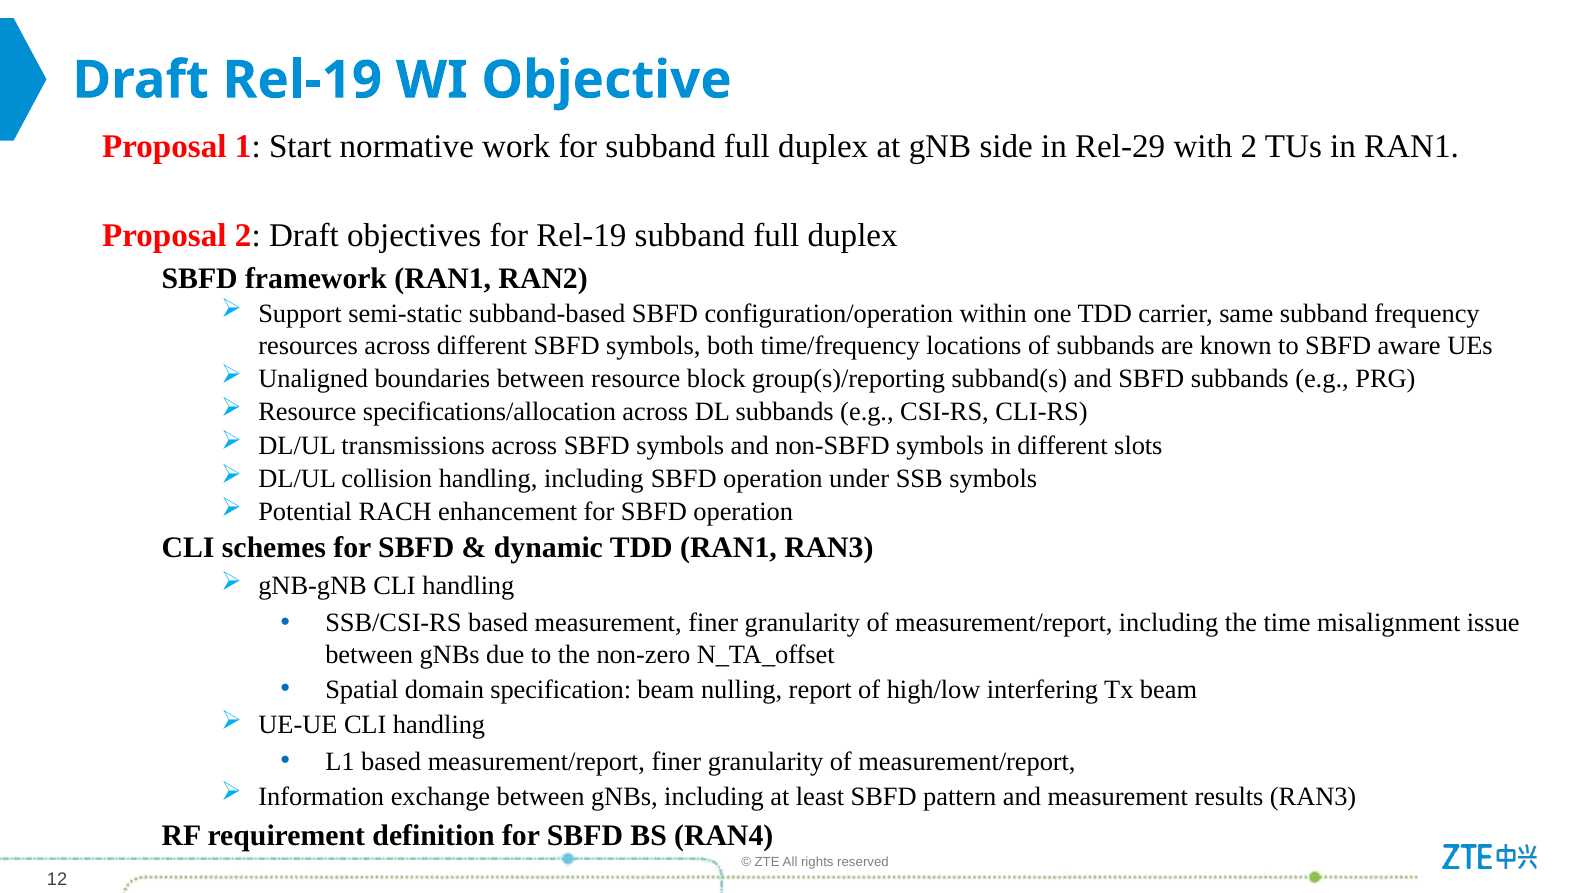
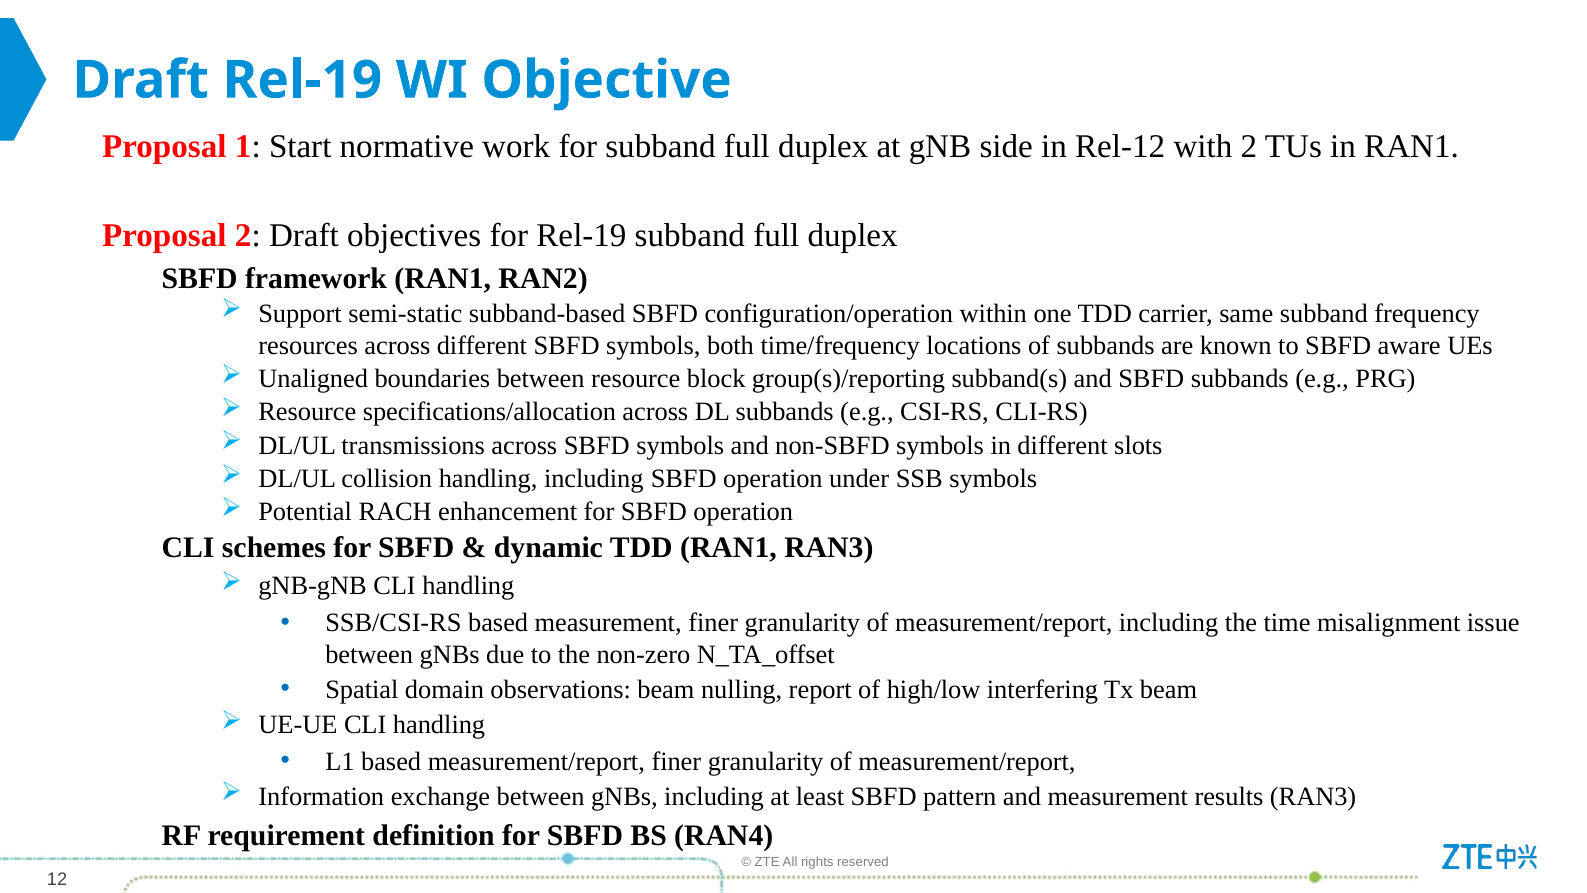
Rel-29: Rel-29 -> Rel-12
specification: specification -> observations
